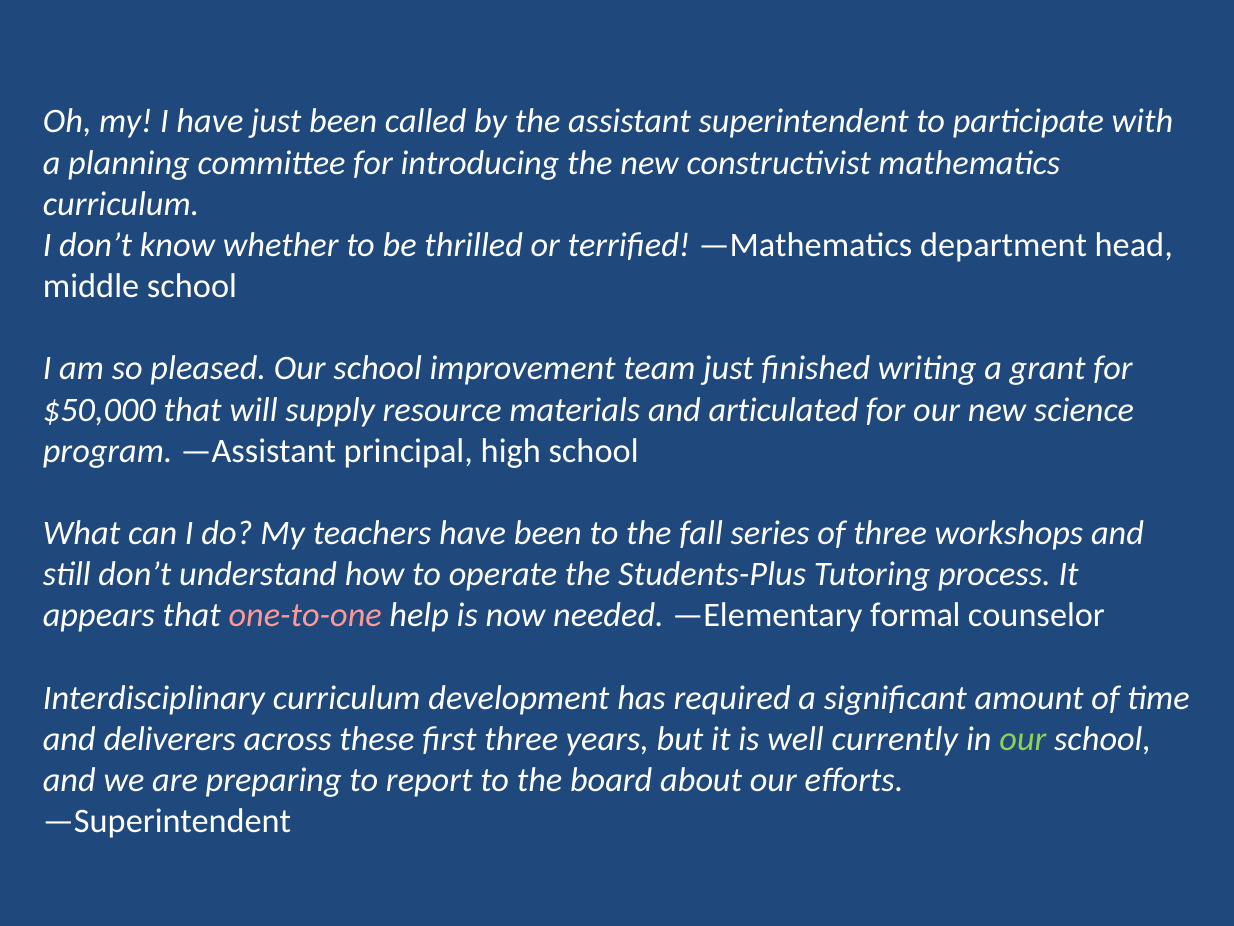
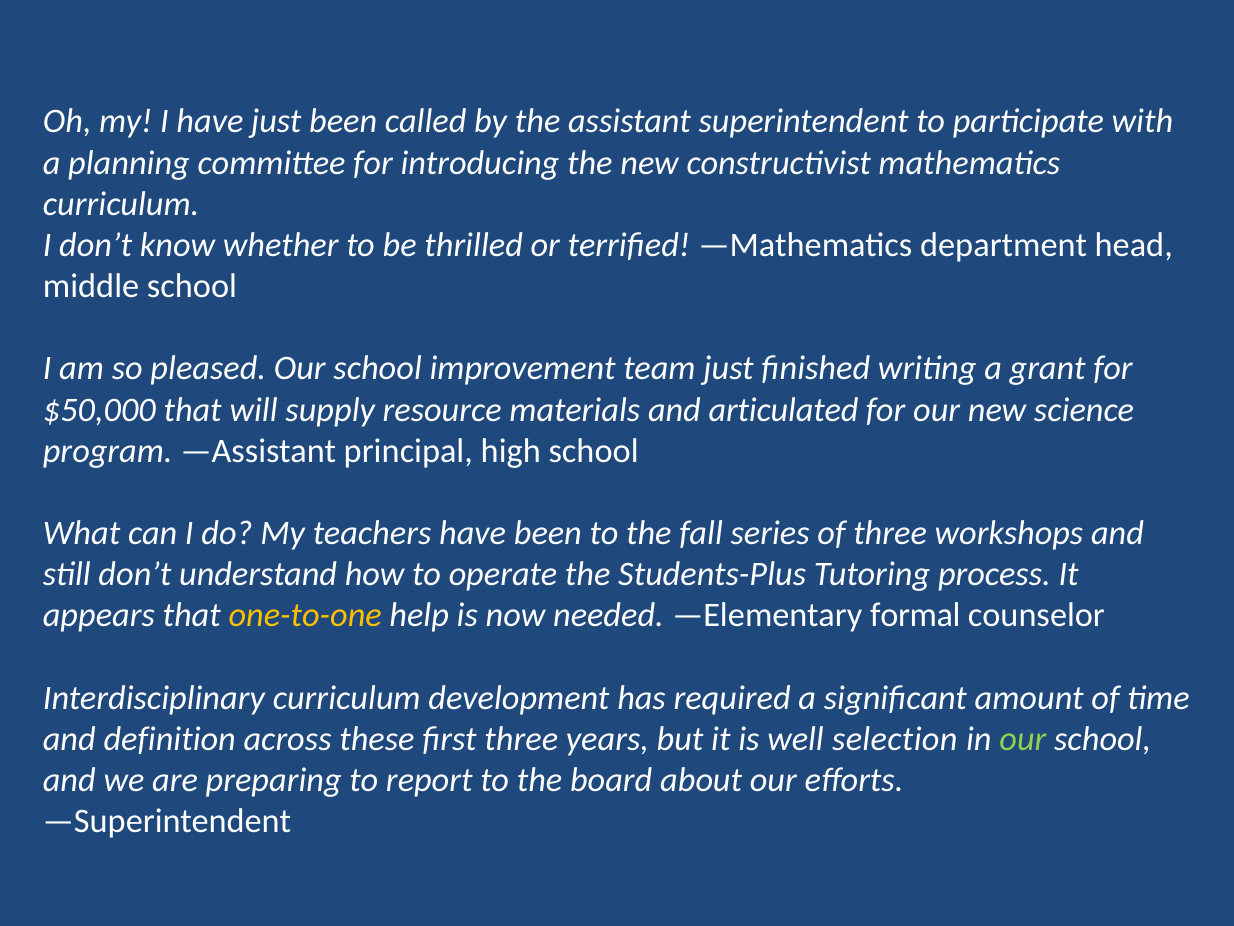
one-to-one colour: pink -> yellow
deliverers: deliverers -> definition
currently: currently -> selection
